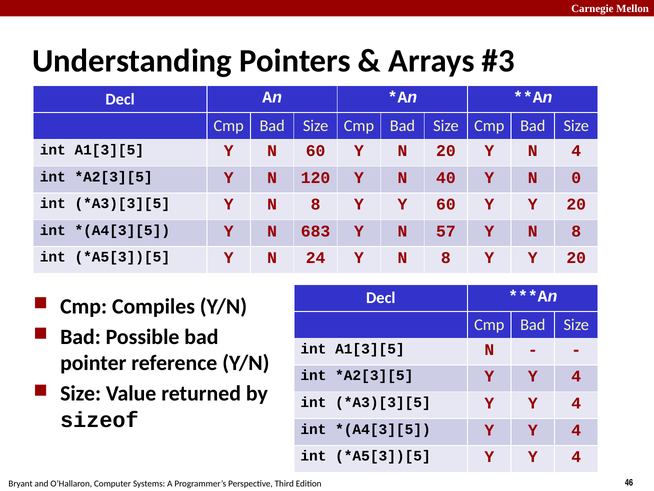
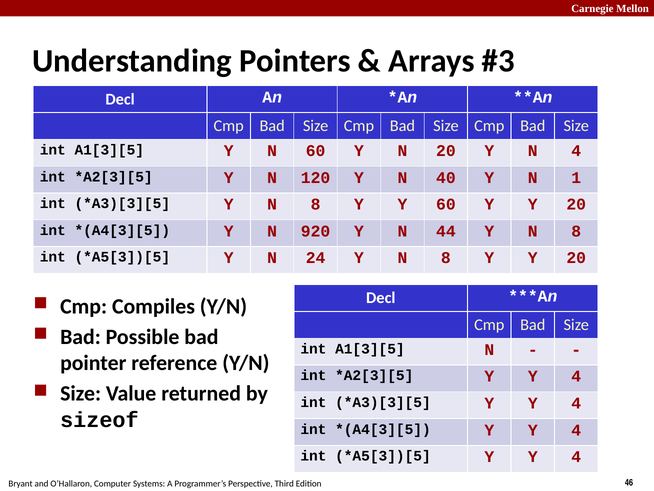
0: 0 -> 1
683: 683 -> 920
57: 57 -> 44
